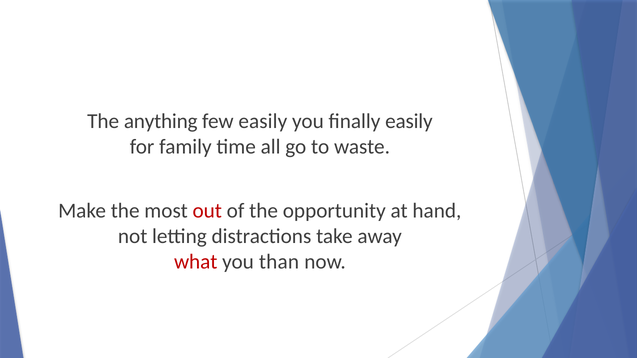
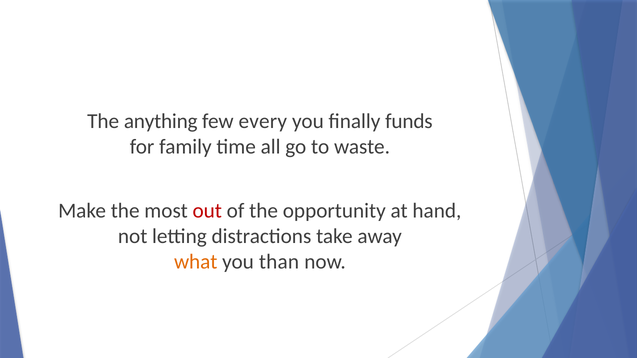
few easily: easily -> every
finally easily: easily -> funds
what colour: red -> orange
